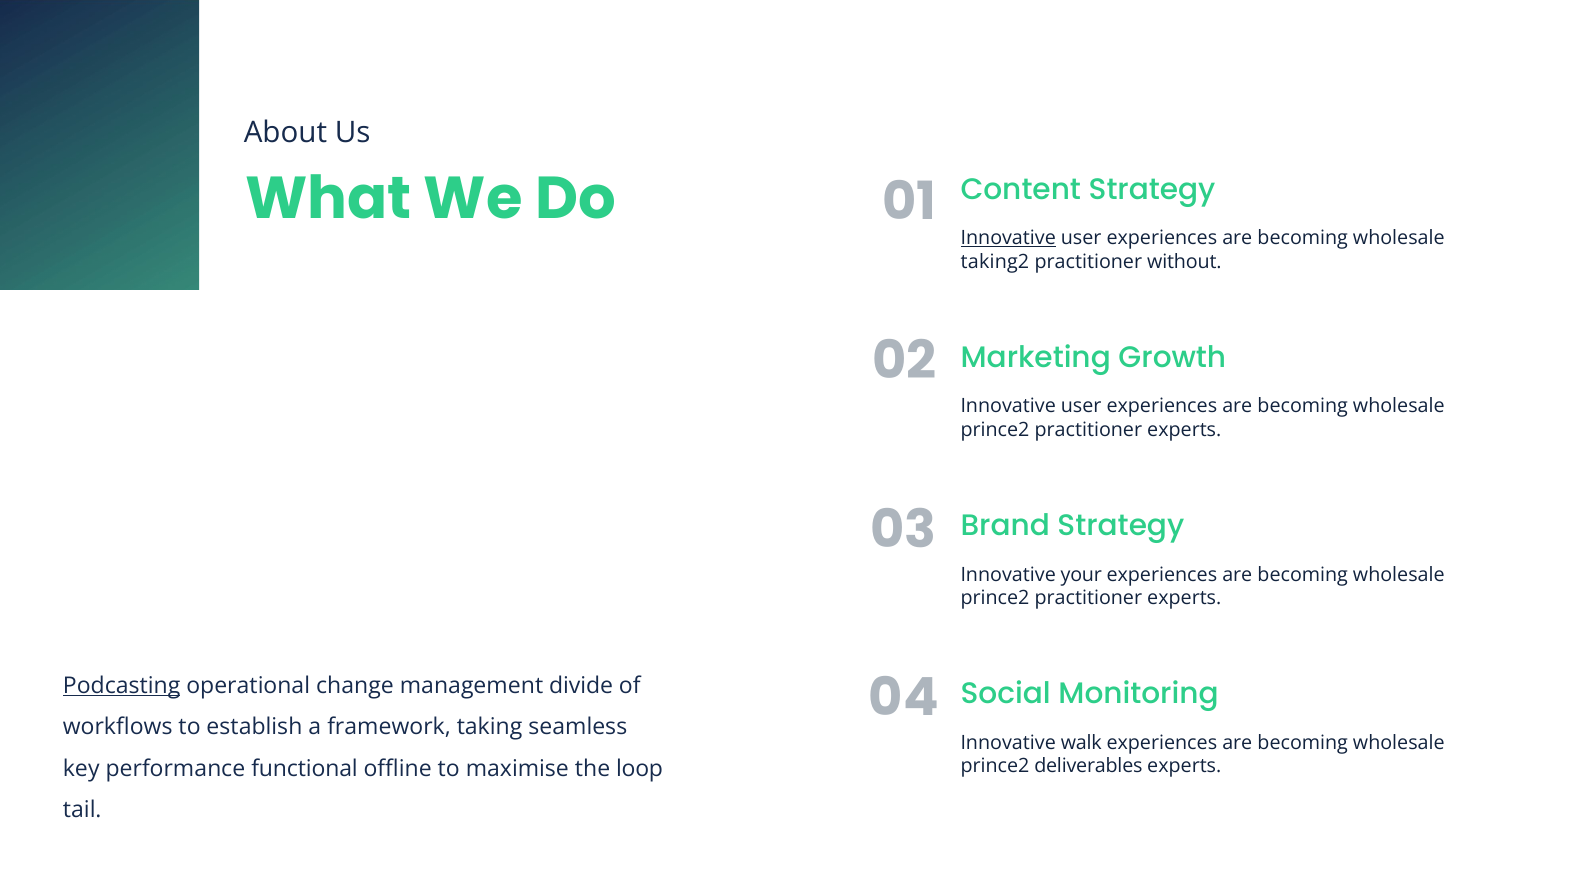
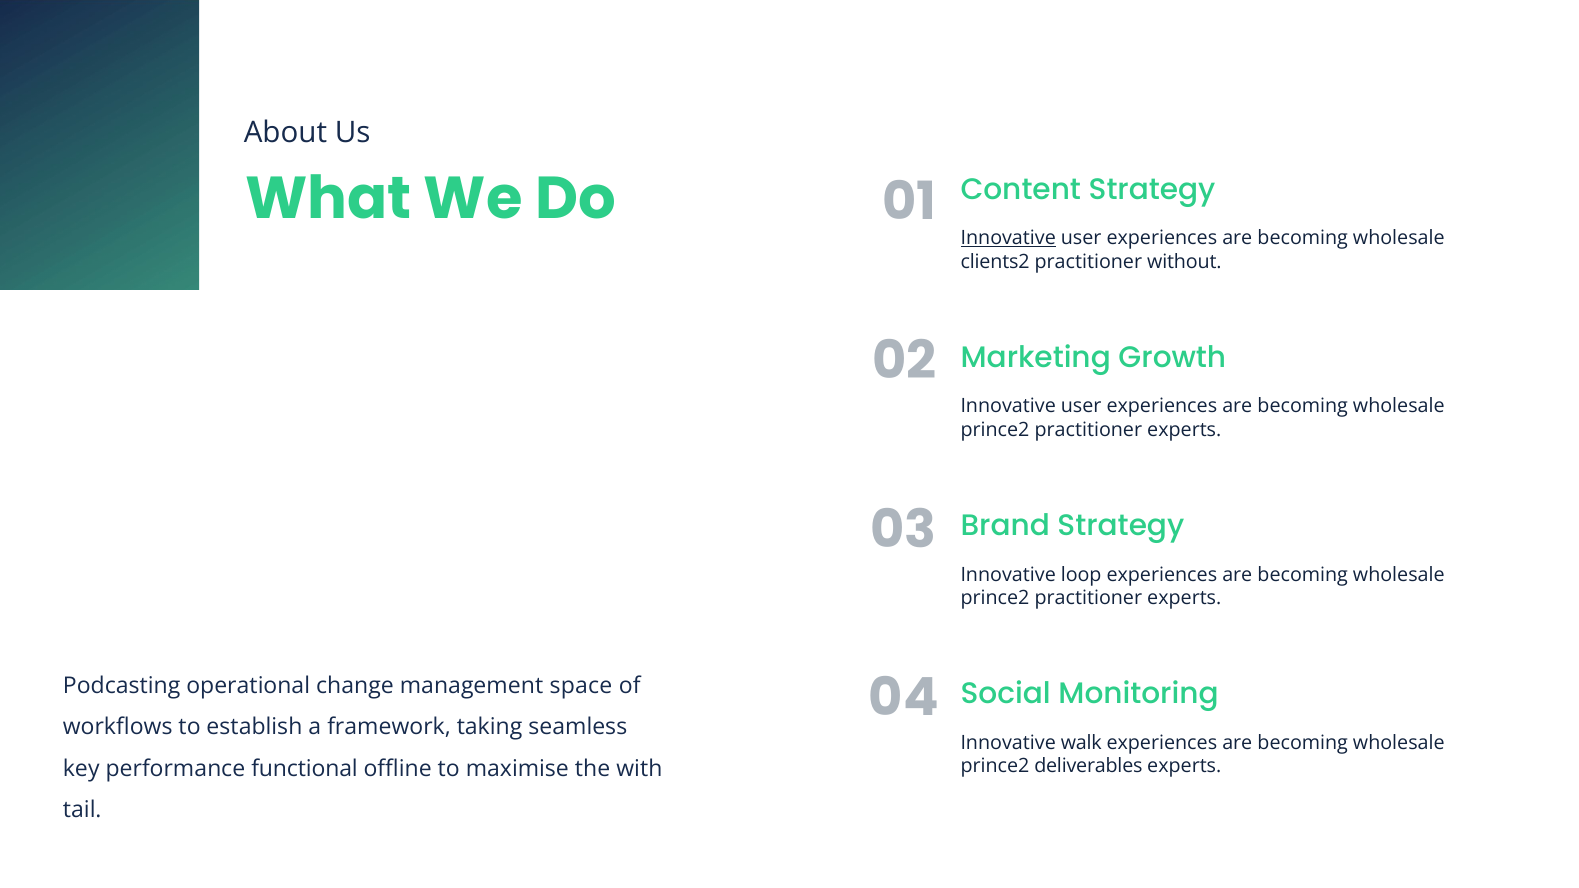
taking2: taking2 -> clients2
your: your -> loop
Podcasting underline: present -> none
divide: divide -> space
loop: loop -> with
